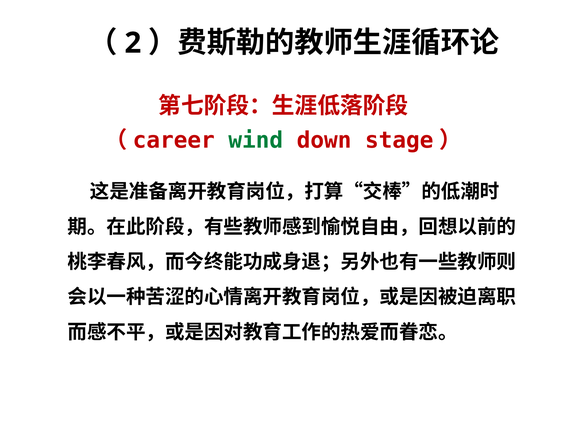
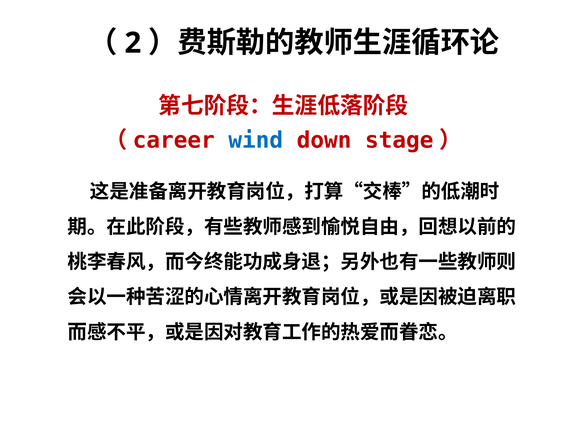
wind colour: green -> blue
